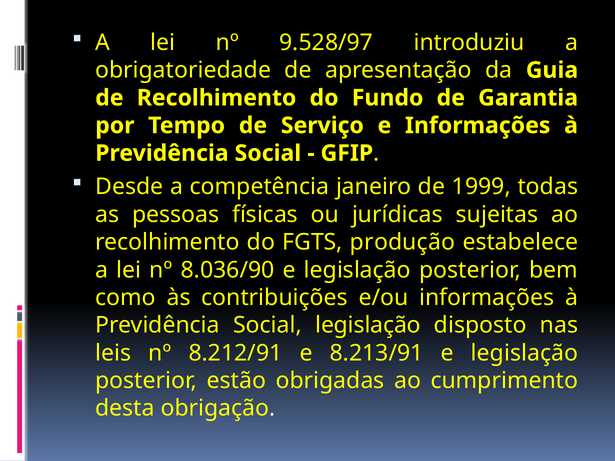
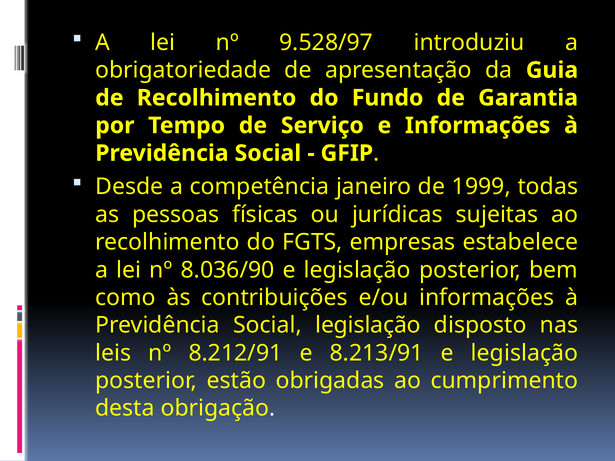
produção: produção -> empresas
